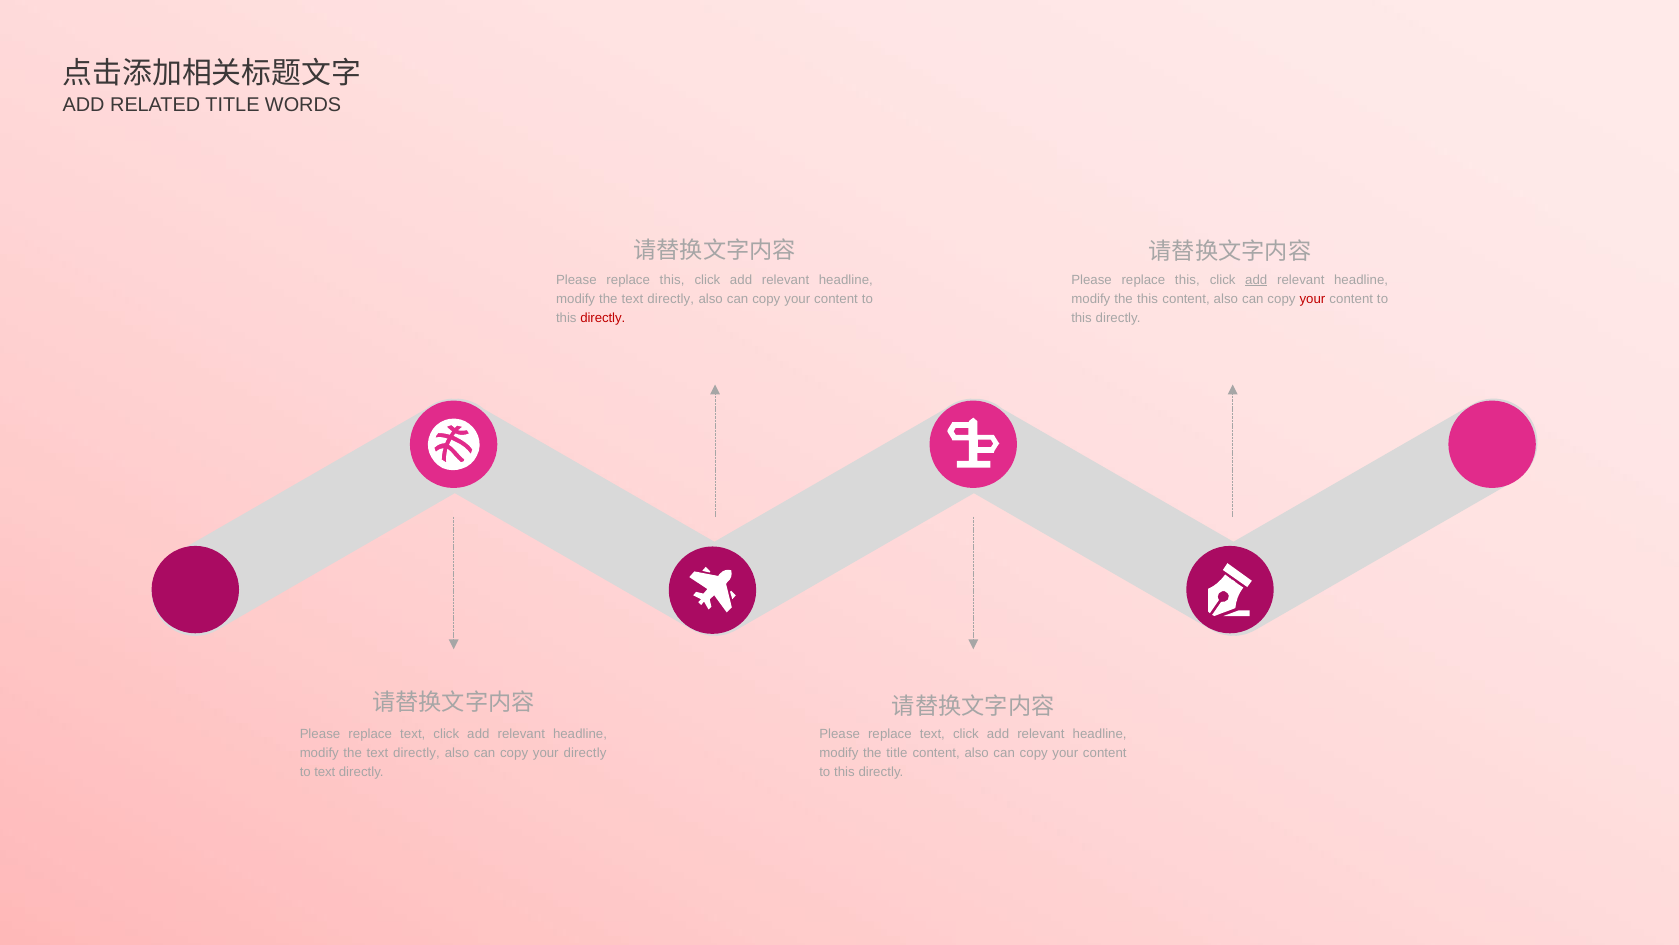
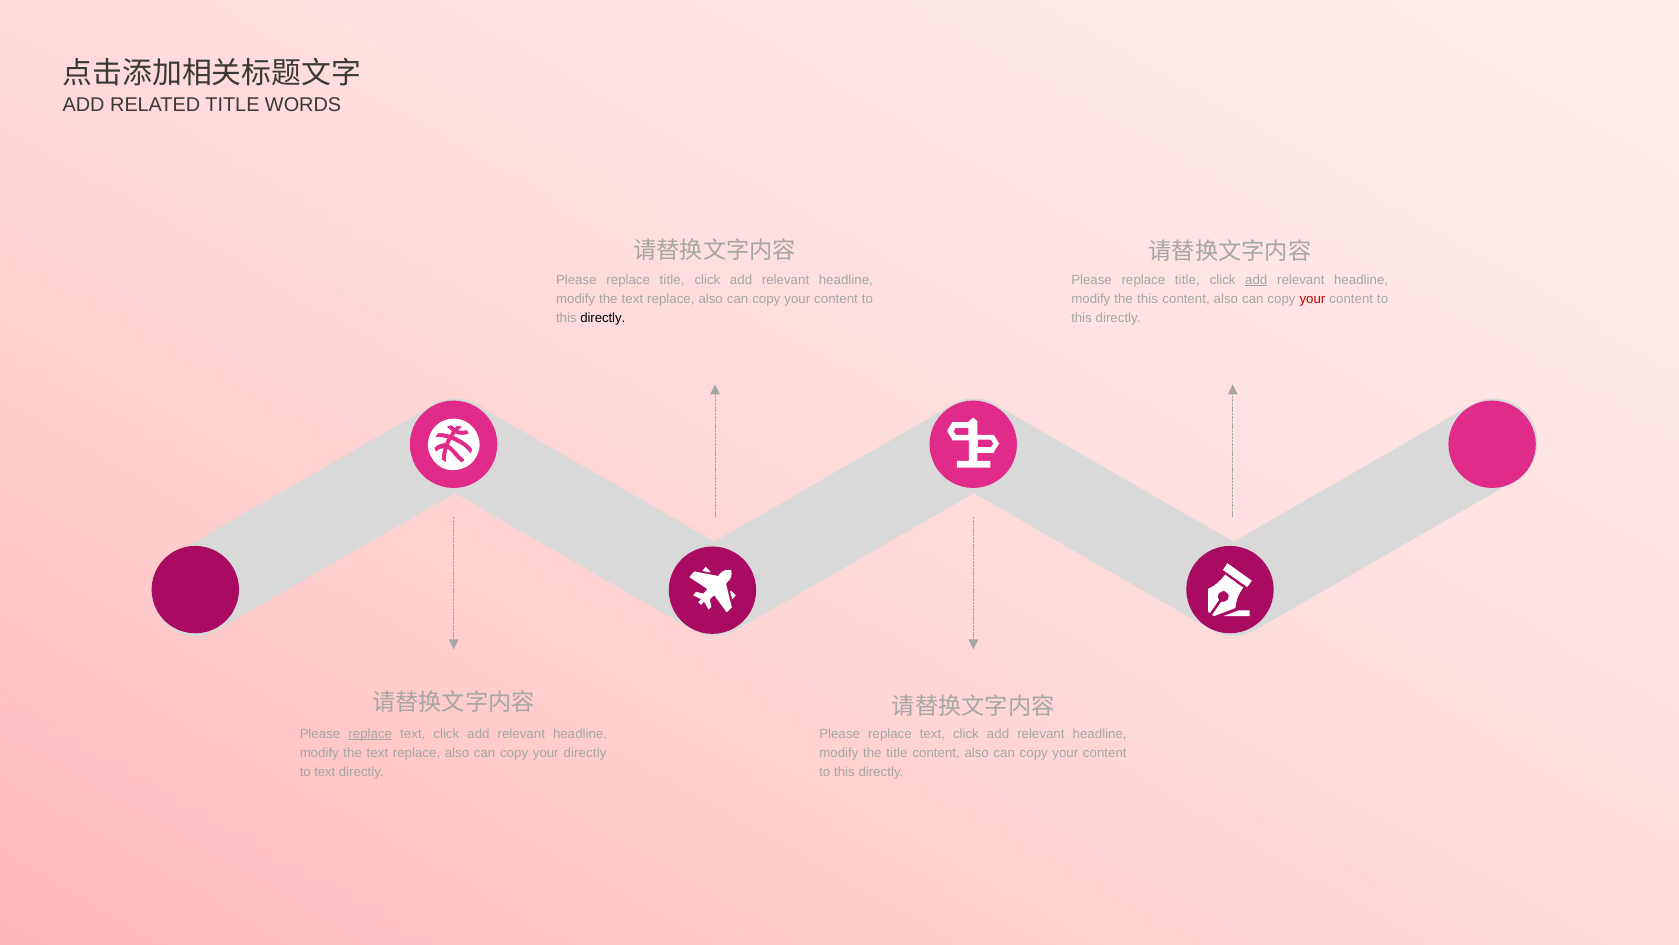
this at (672, 279): this -> title
this at (1187, 279): this -> title
directly at (671, 298): directly -> replace
directly at (603, 318) colour: red -> black
replace at (370, 733) underline: none -> present
directly at (416, 752): directly -> replace
